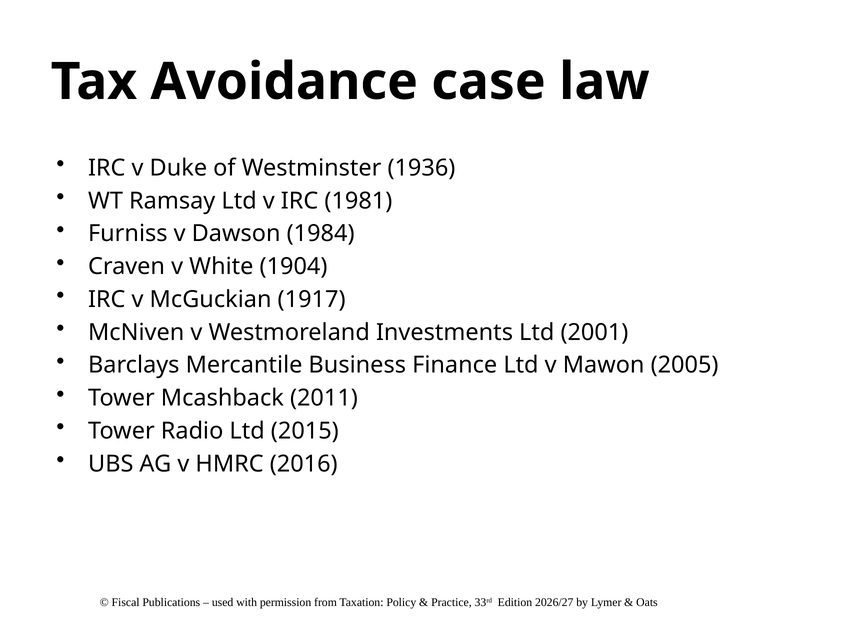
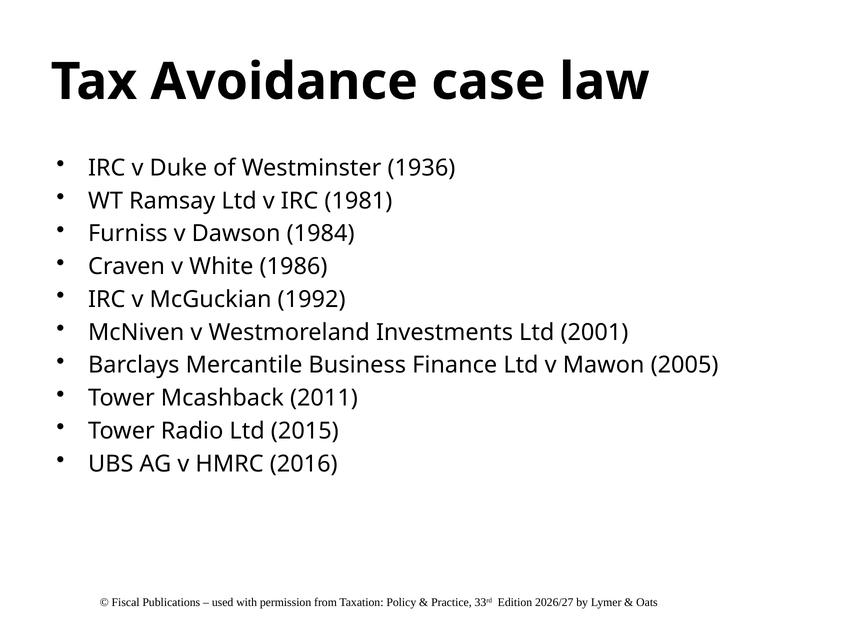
1904: 1904 -> 1986
1917: 1917 -> 1992
